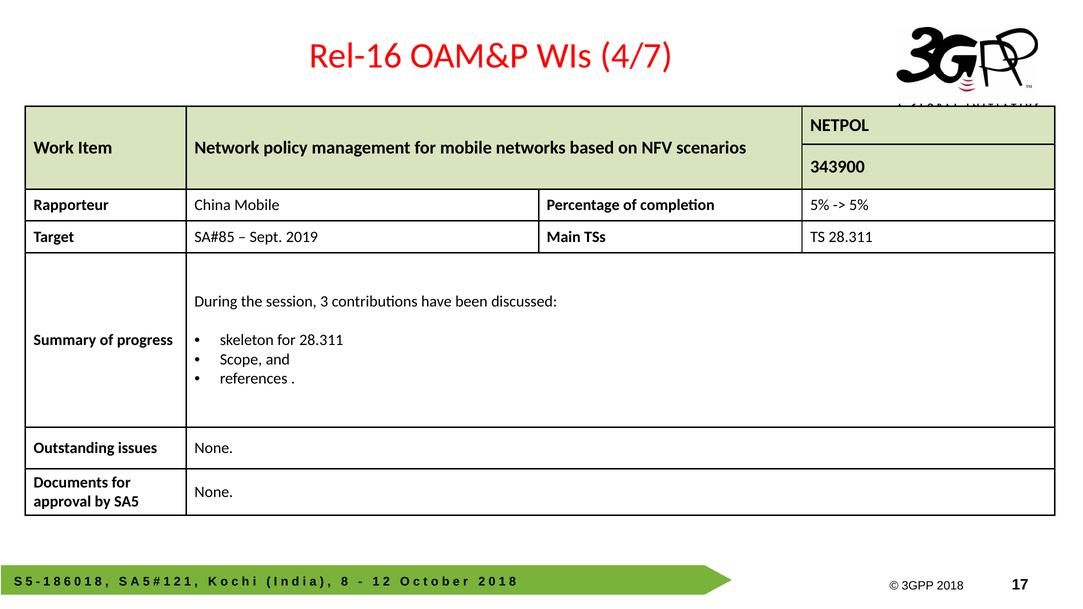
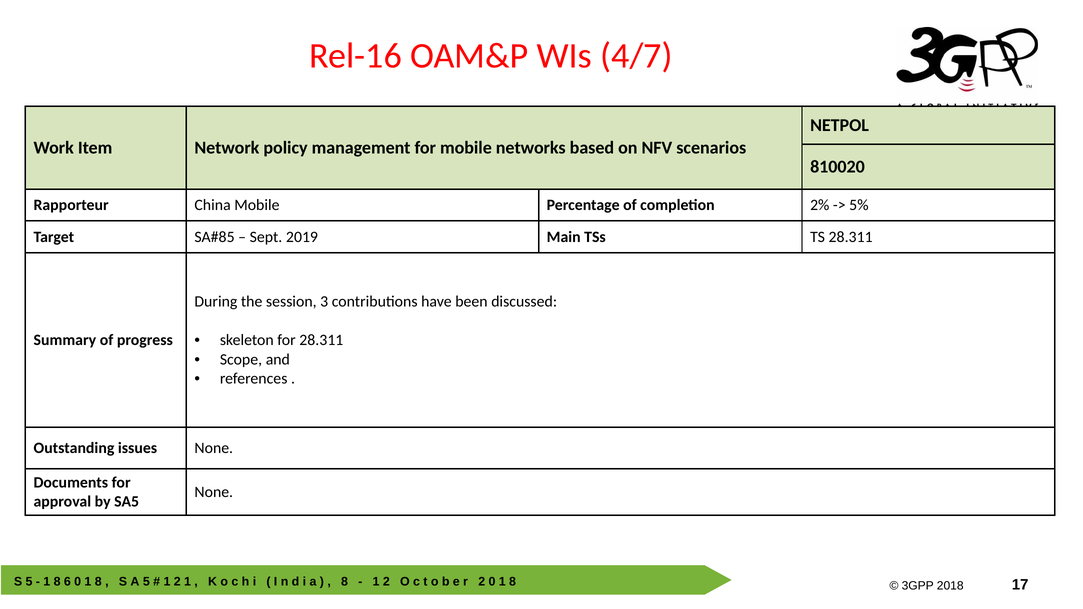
343900: 343900 -> 810020
completion 5%: 5% -> 2%
